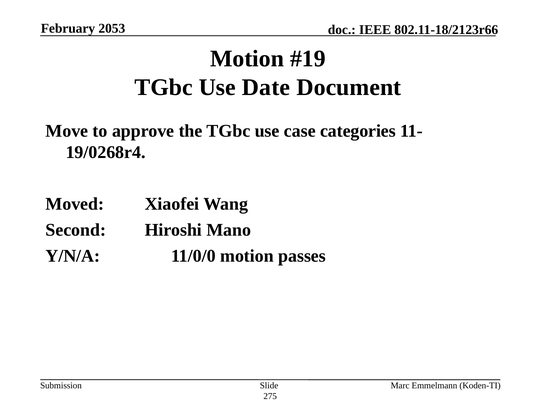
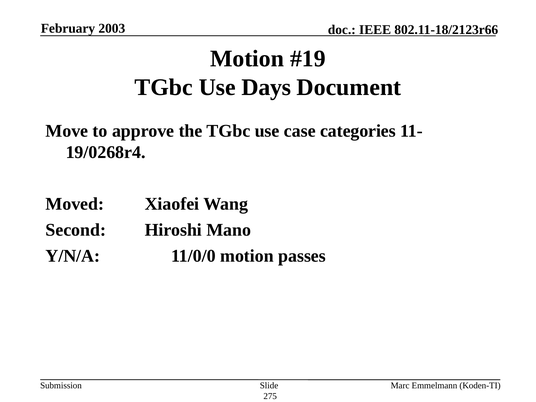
2053: 2053 -> 2003
Date: Date -> Days
